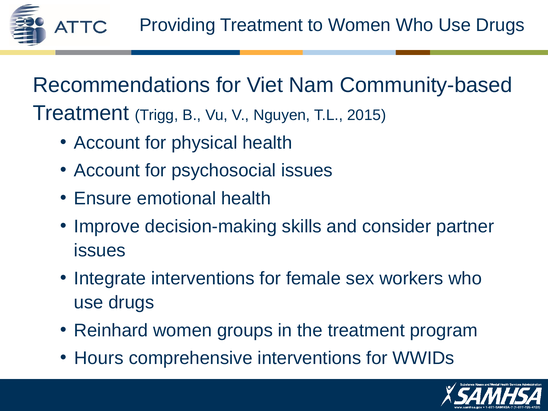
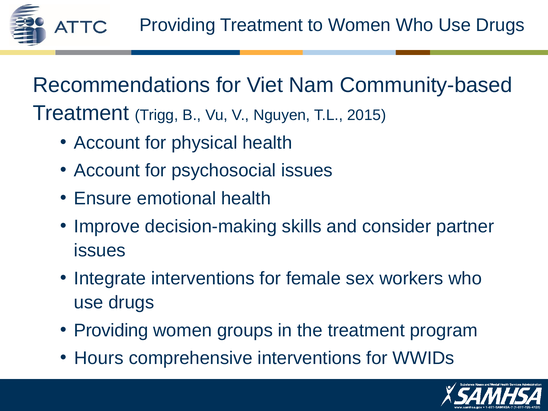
Reinhard at (111, 330): Reinhard -> Providing
